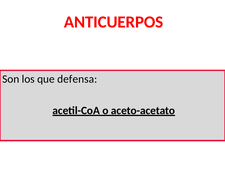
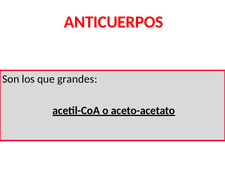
defensa: defensa -> grandes
